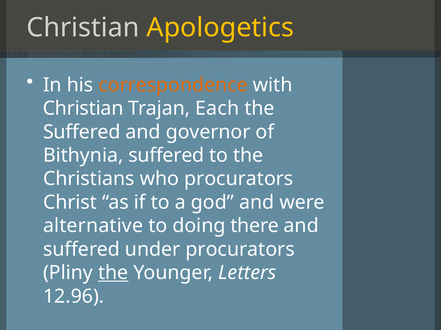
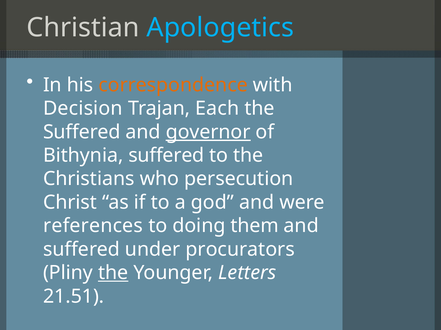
Apologetics colour: yellow -> light blue
Christian at (83, 109): Christian -> Decision
governor underline: none -> present
who procurators: procurators -> persecution
alternative: alternative -> references
there: there -> them
12.96: 12.96 -> 21.51
